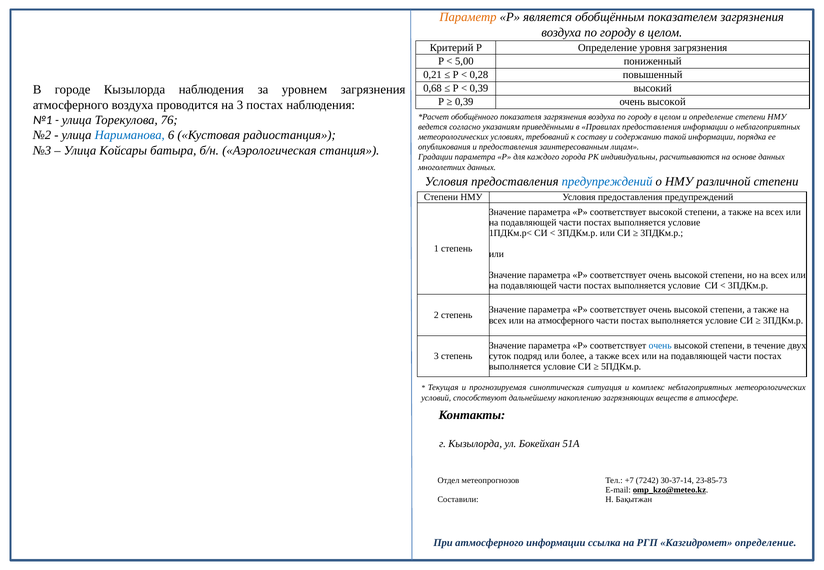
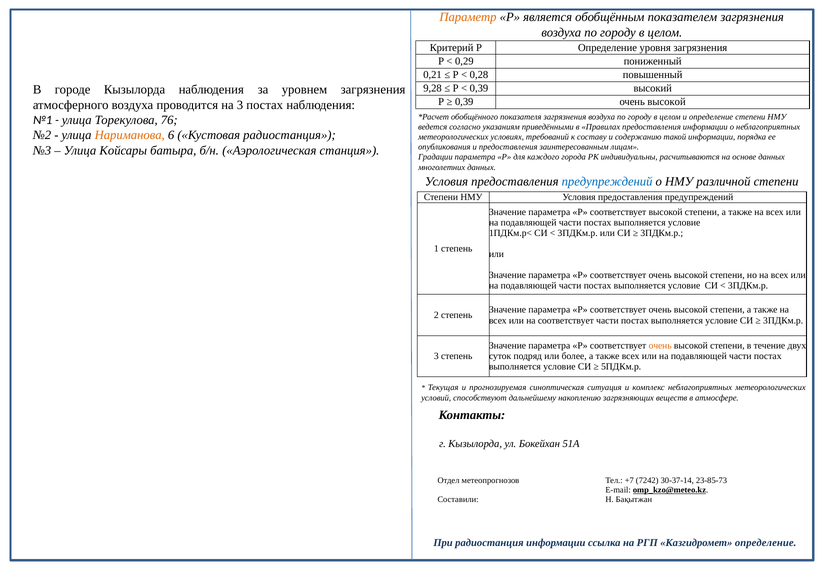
5,00: 5,00 -> 0,29
0,68: 0,68 -> 9,28
Нариманова colour: blue -> orange
на атмосферного: атмосферного -> соответствует
очень at (660, 346) colour: blue -> orange
При атмосферного: атмосферного -> радиостанция
